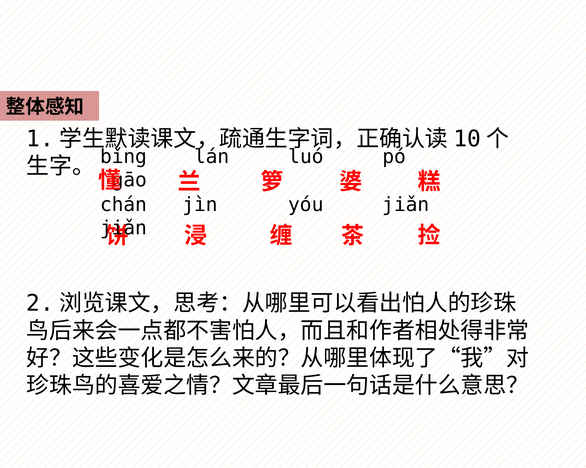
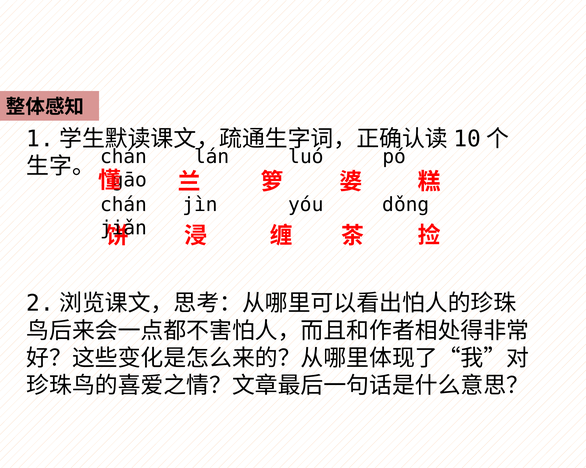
bǐng at (124, 157): bǐng -> chán
yóu jiǎn: jiǎn -> dǒng
